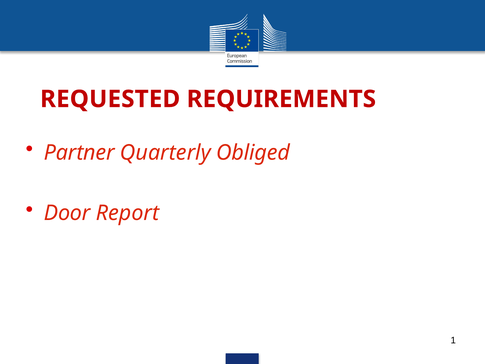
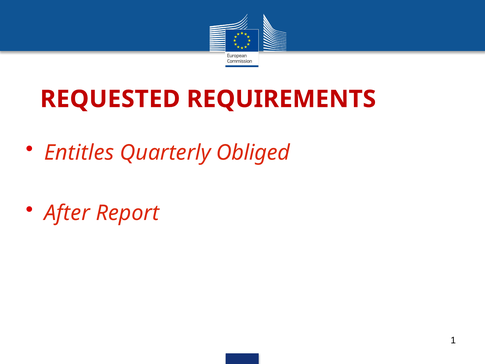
Partner: Partner -> Entitles
Door: Door -> After
